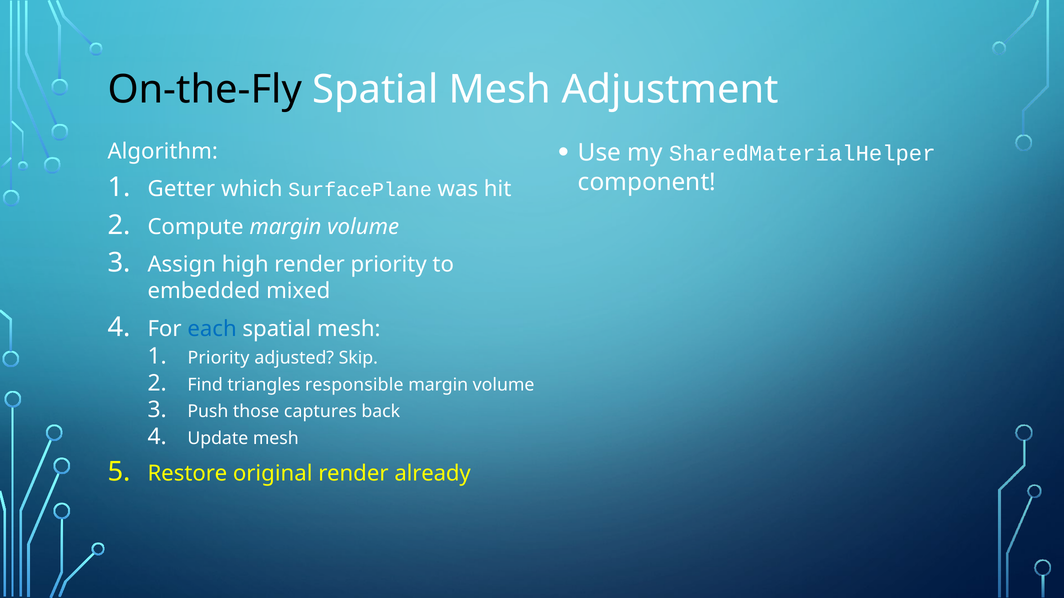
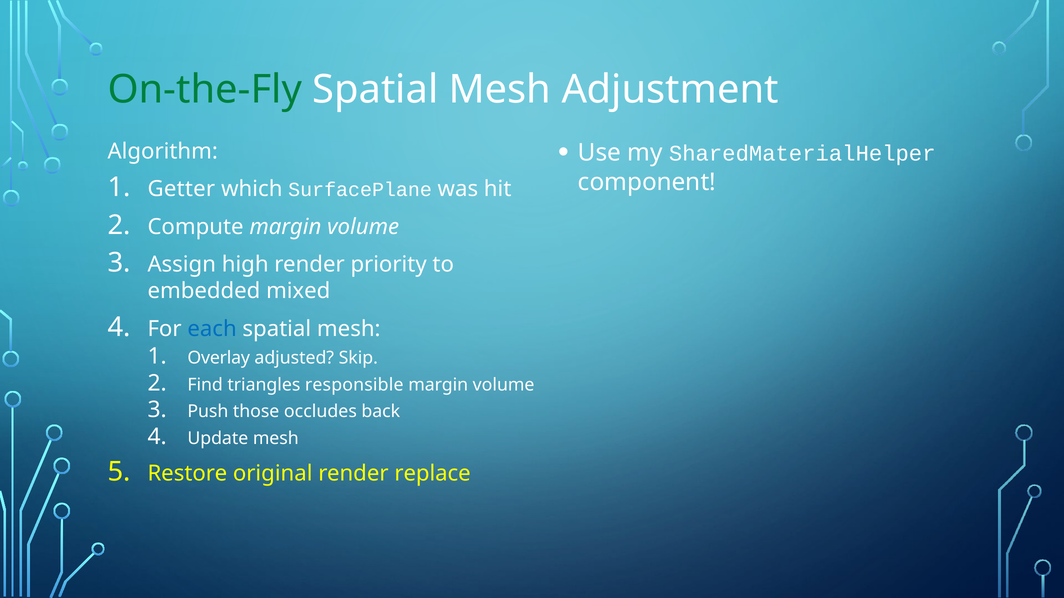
On-the-Fly colour: black -> green
Priority at (219, 358): Priority -> Overlay
captures: captures -> occludes
already: already -> replace
